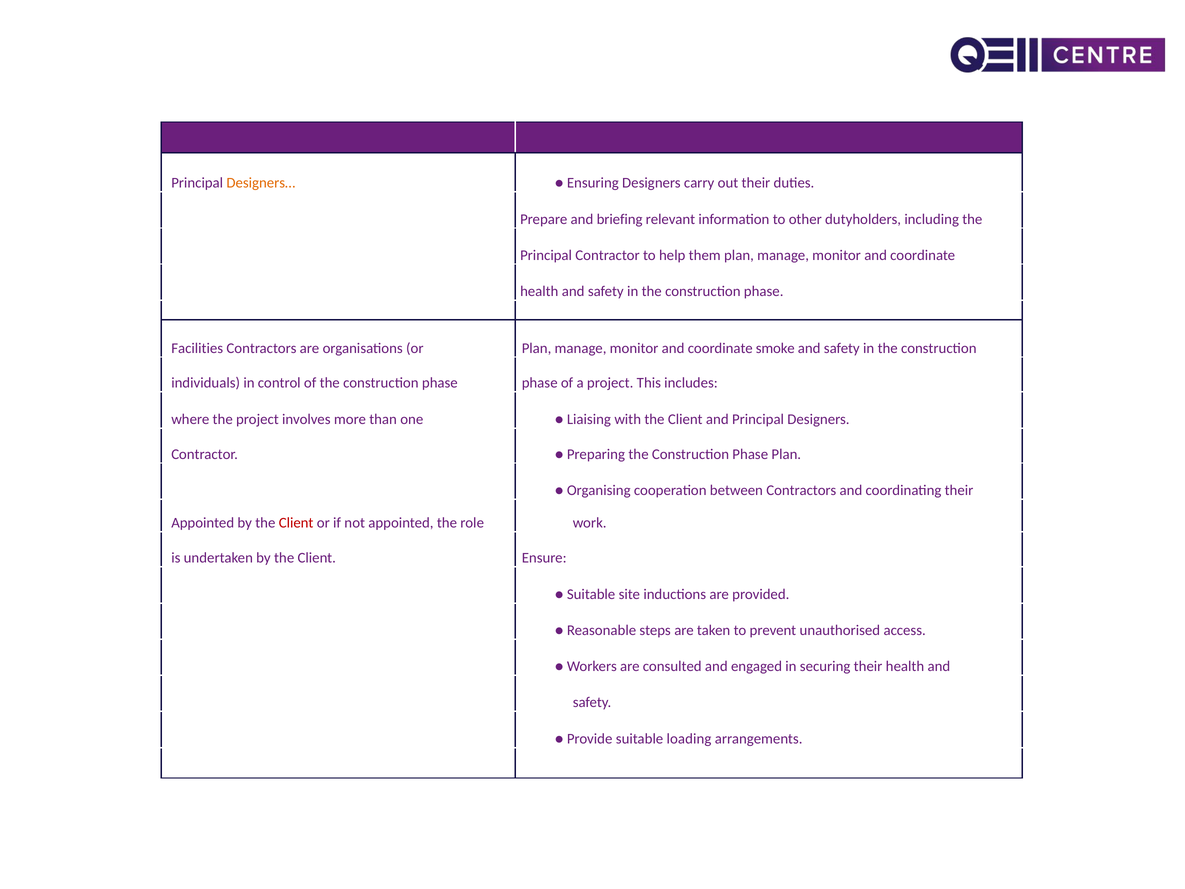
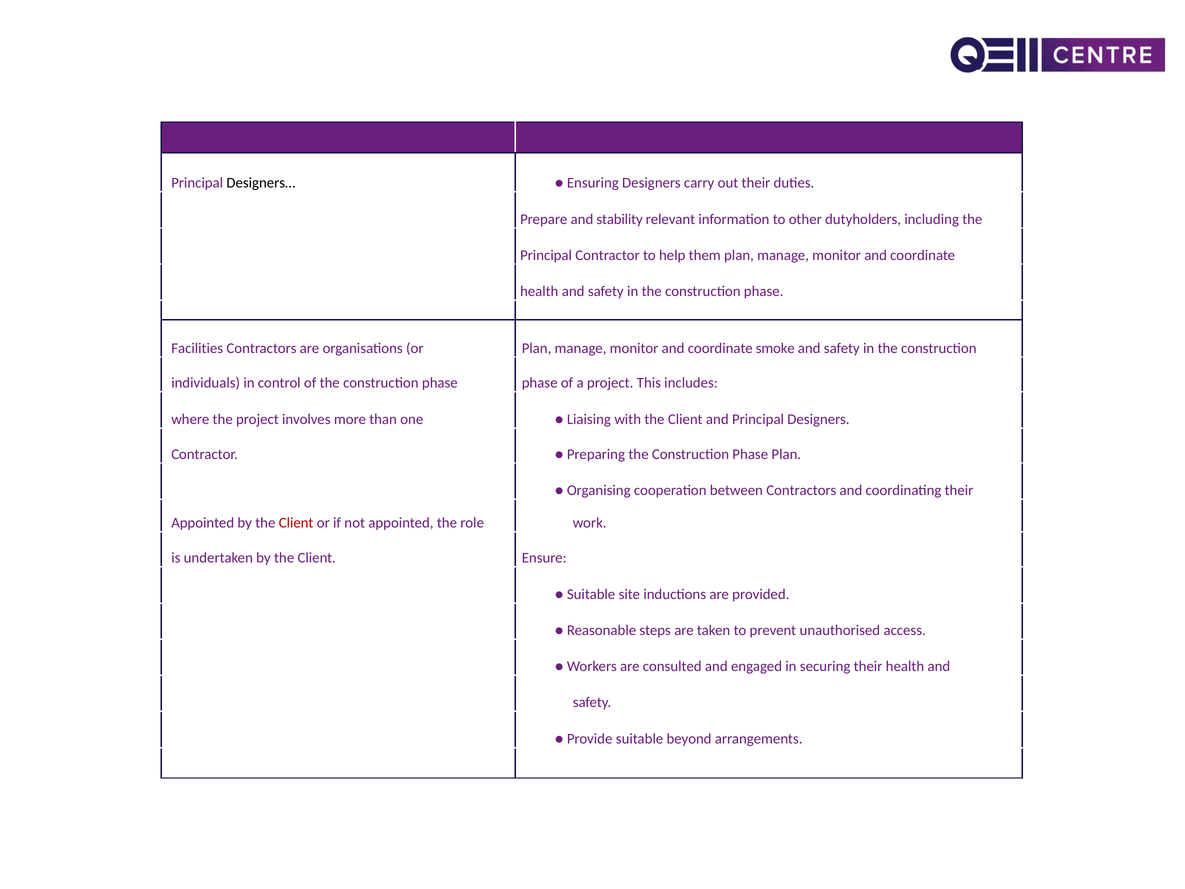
Designers… colour: orange -> black
briefing: briefing -> stability
loading: loading -> beyond
